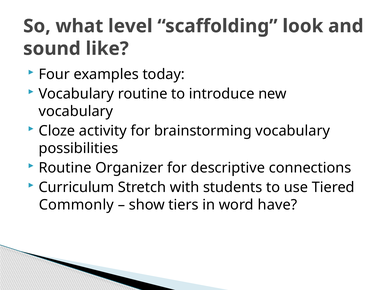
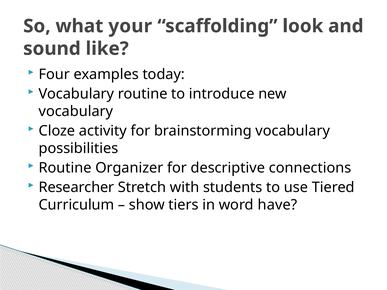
level: level -> your
Curriculum: Curriculum -> Researcher
Commonly: Commonly -> Curriculum
